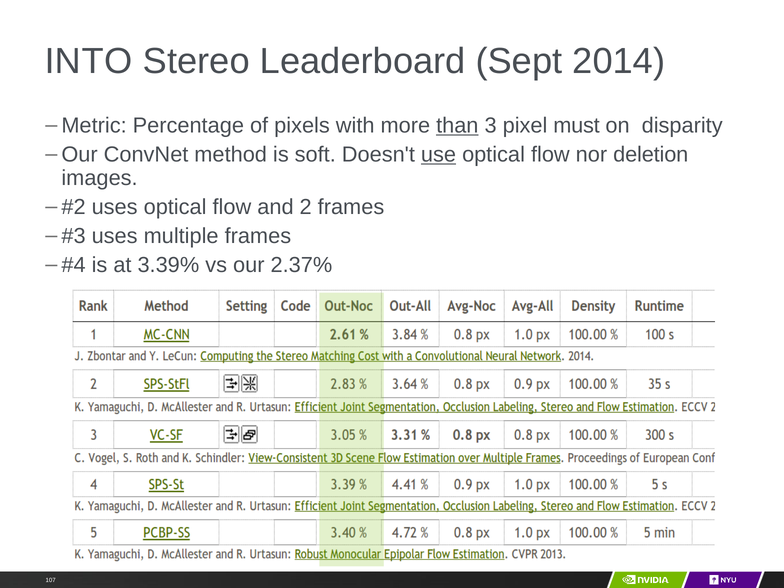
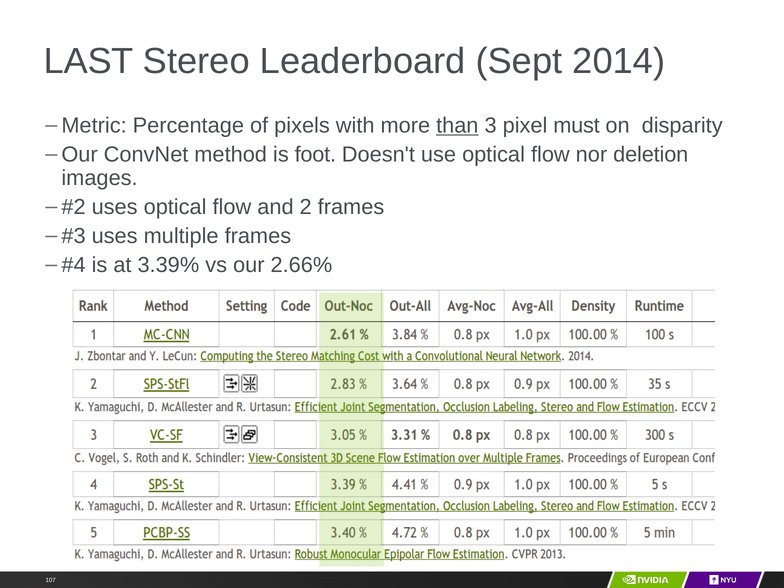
INTO: INTO -> LAST
soft: soft -> foot
use underline: present -> none
2.37%: 2.37% -> 2.66%
